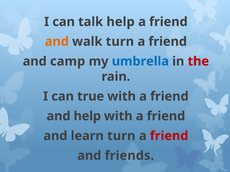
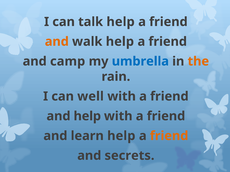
walk turn: turn -> help
the colour: red -> orange
true: true -> well
learn turn: turn -> help
friend at (169, 136) colour: red -> orange
friends: friends -> secrets
